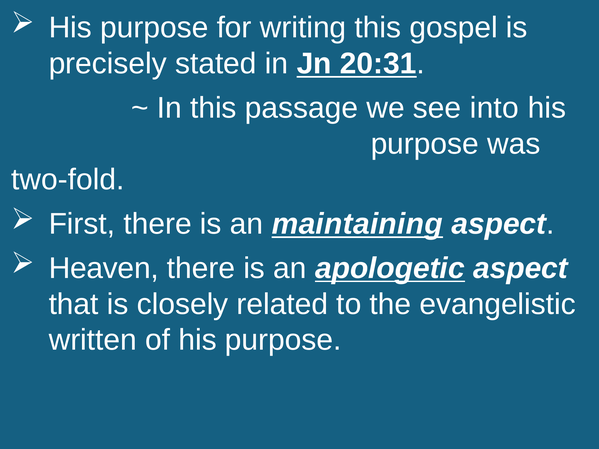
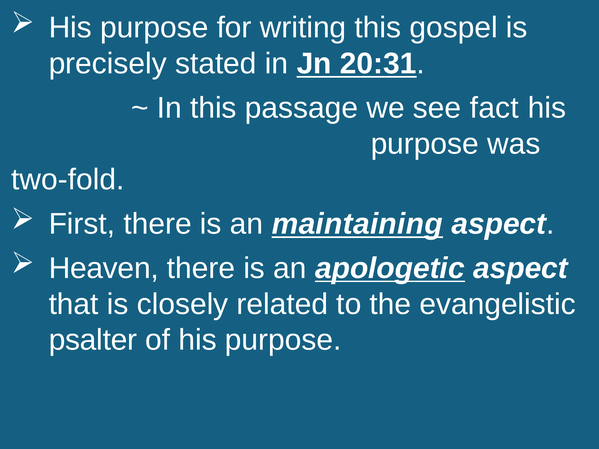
into: into -> fact
written: written -> psalter
